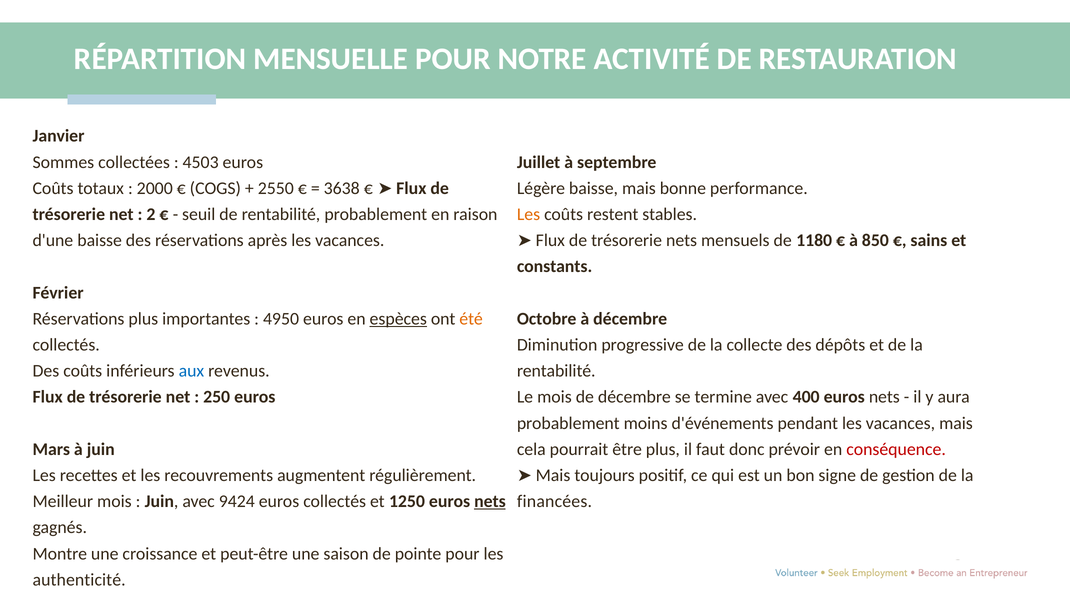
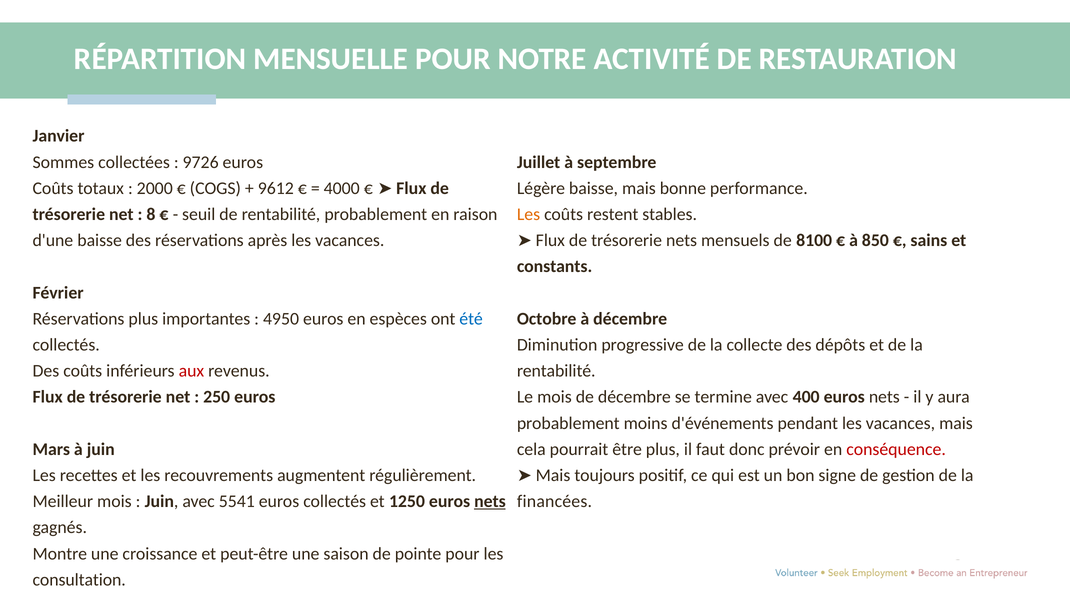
4503: 4503 -> 9726
2550: 2550 -> 9612
3638: 3638 -> 4000
2: 2 -> 8
1180: 1180 -> 8100
espèces underline: present -> none
été colour: orange -> blue
aux colour: blue -> red
9424: 9424 -> 5541
authenticité: authenticité -> consultation
